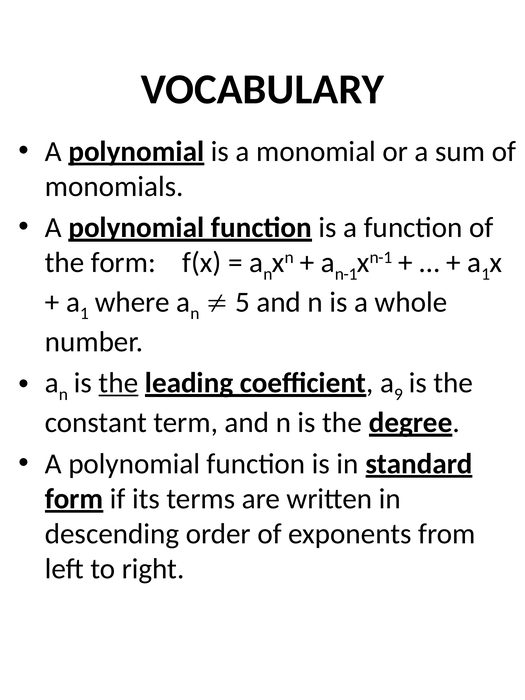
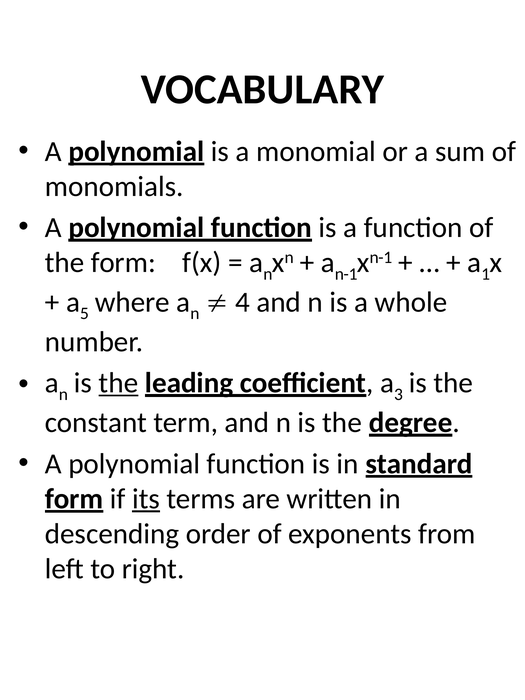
1 at (84, 314): 1 -> 5
5: 5 -> 4
9: 9 -> 3
its underline: none -> present
